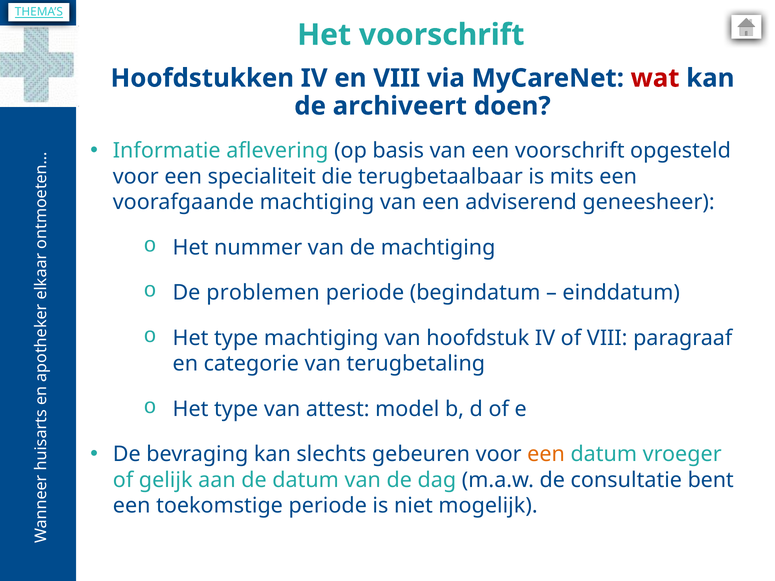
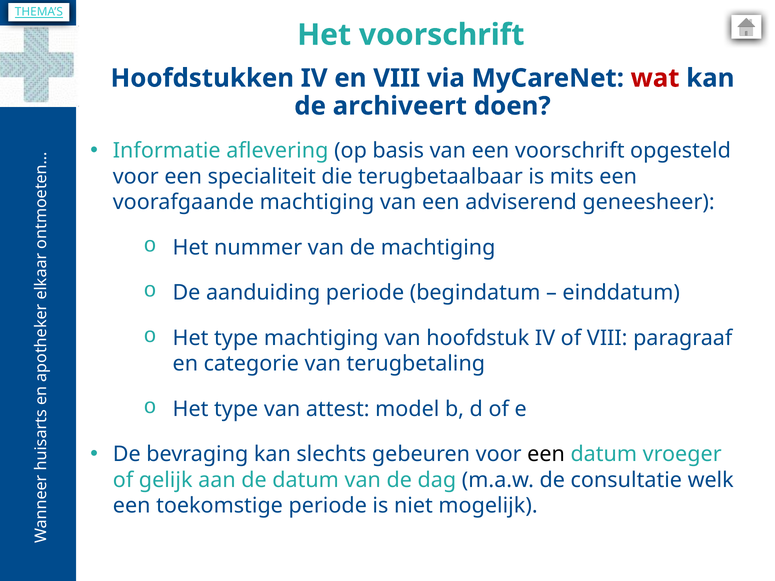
problemen: problemen -> aanduiding
een at (546, 454) colour: orange -> black
bent: bent -> welk
